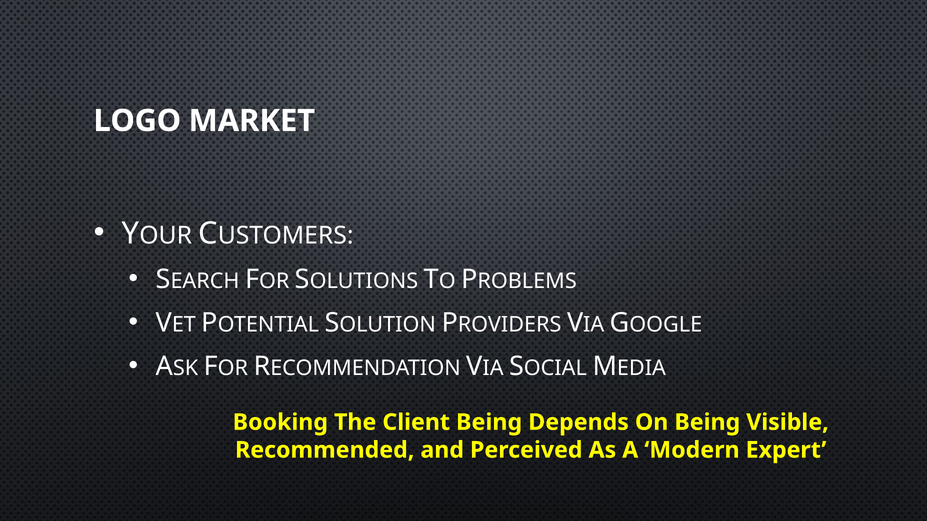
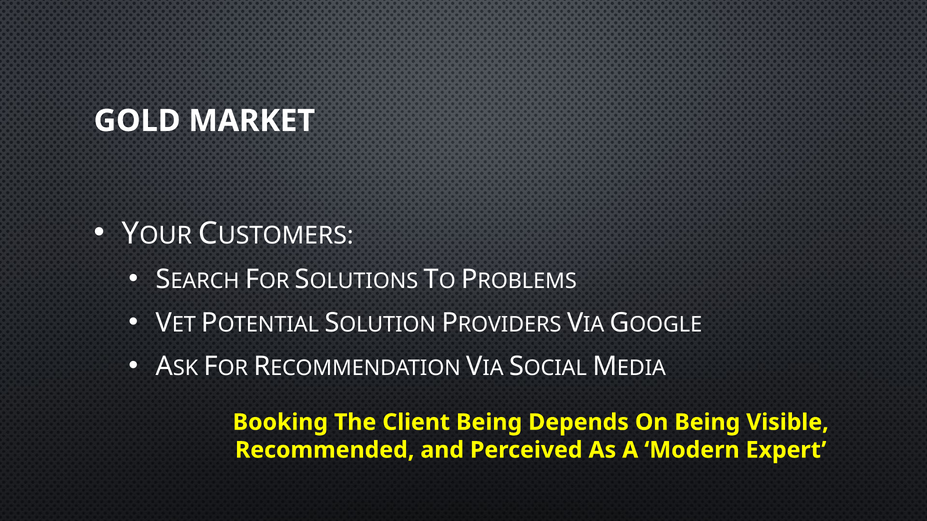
LOGO: LOGO -> GOLD
